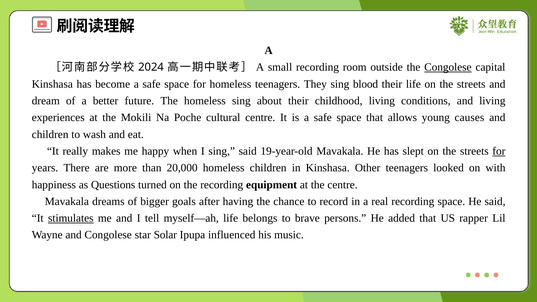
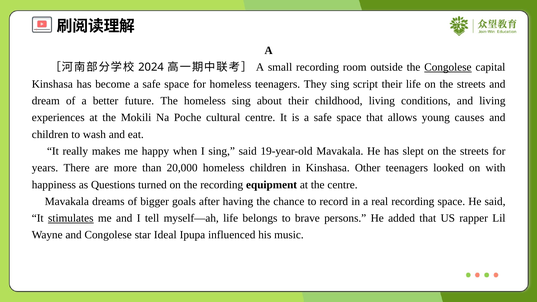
blood: blood -> script
for at (499, 151) underline: present -> none
Solar: Solar -> Ideal
